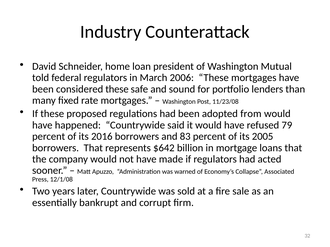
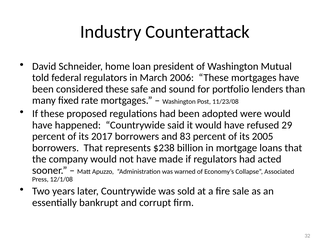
from: from -> were
79: 79 -> 29
2016: 2016 -> 2017
$642: $642 -> $238
